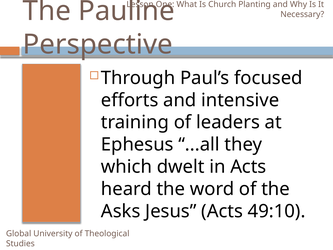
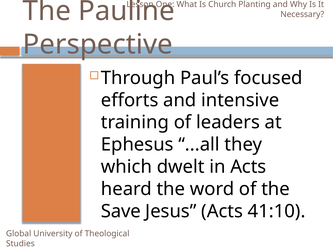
Asks: Asks -> Save
49:10: 49:10 -> 41:10
